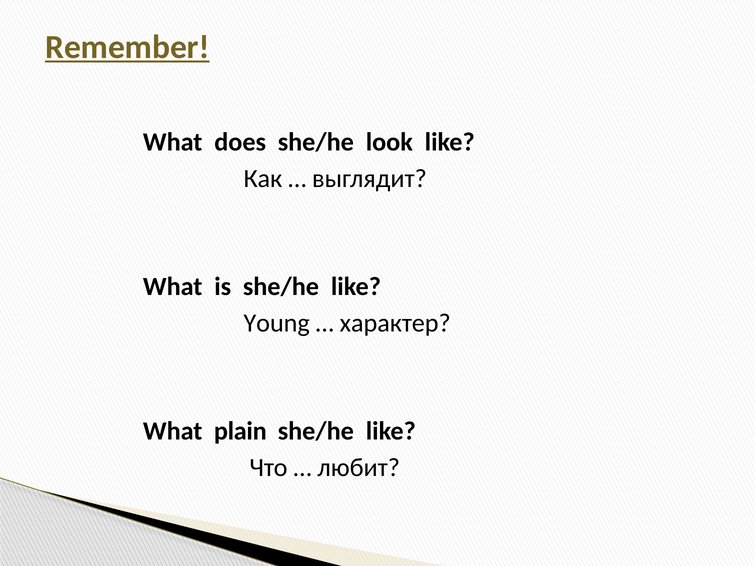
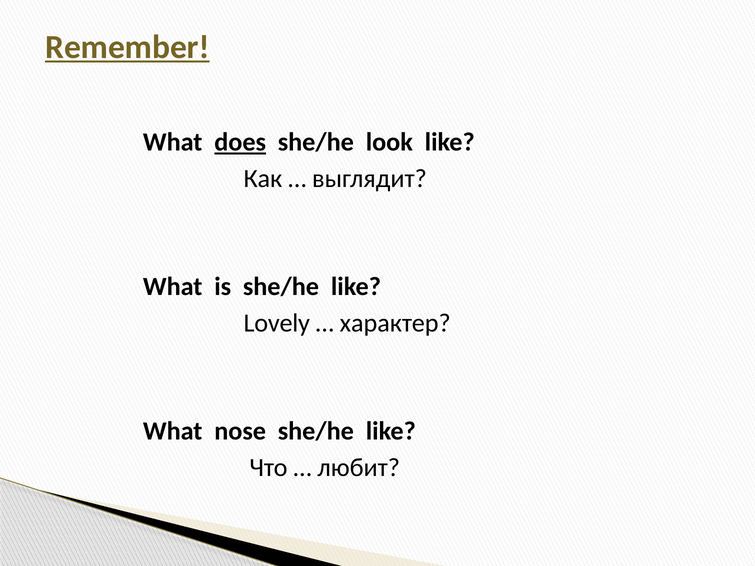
does underline: none -> present
Young: Young -> Lovely
plain: plain -> nose
